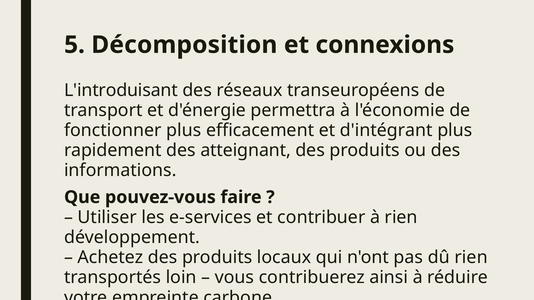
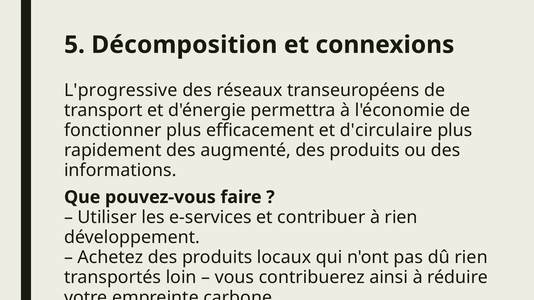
L'introduisant: L'introduisant -> L'progressive
d'intégrant: d'intégrant -> d'circulaire
atteignant: atteignant -> augmenté
